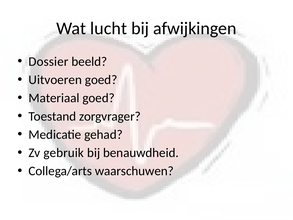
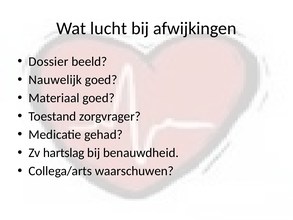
Uitvoeren: Uitvoeren -> Nauwelijk
gebruik: gebruik -> hartslag
